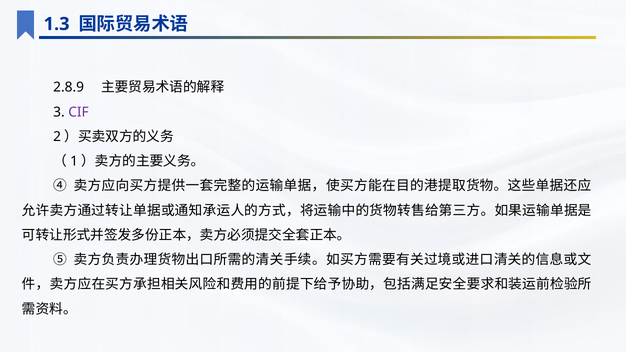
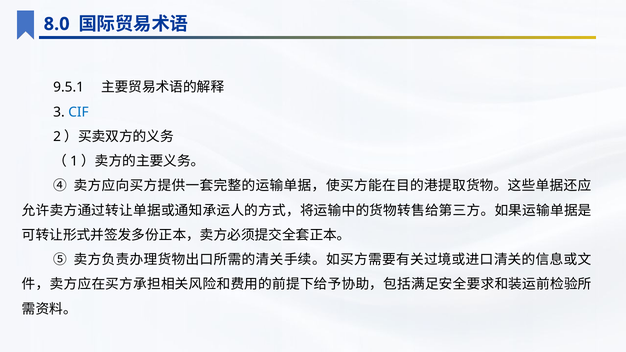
1.3: 1.3 -> 8.0
2.8.9: 2.8.9 -> 9.5.1
CIF colour: purple -> blue
